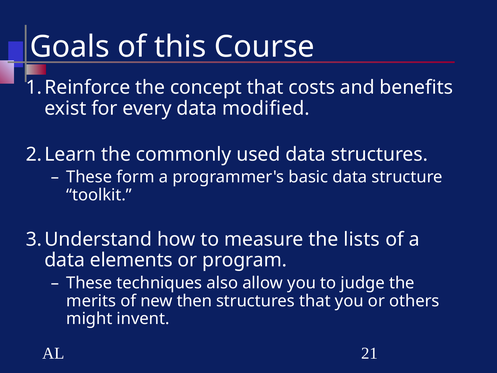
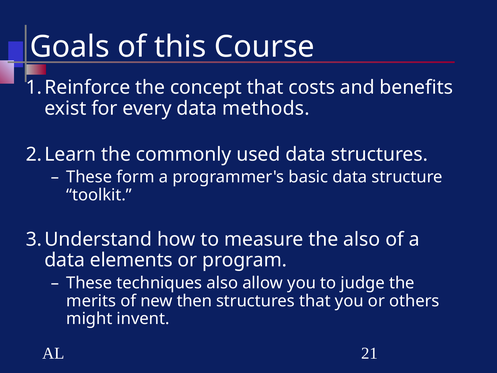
modified: modified -> methods
the lists: lists -> also
